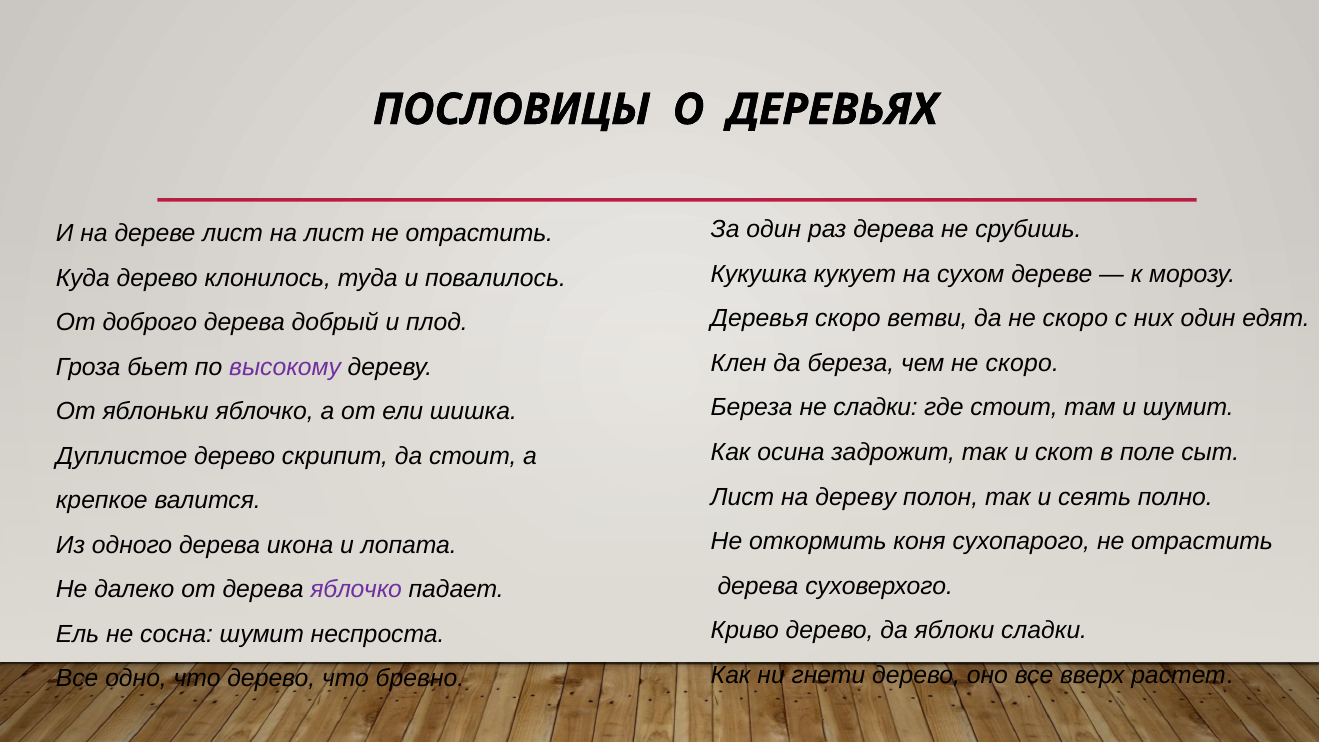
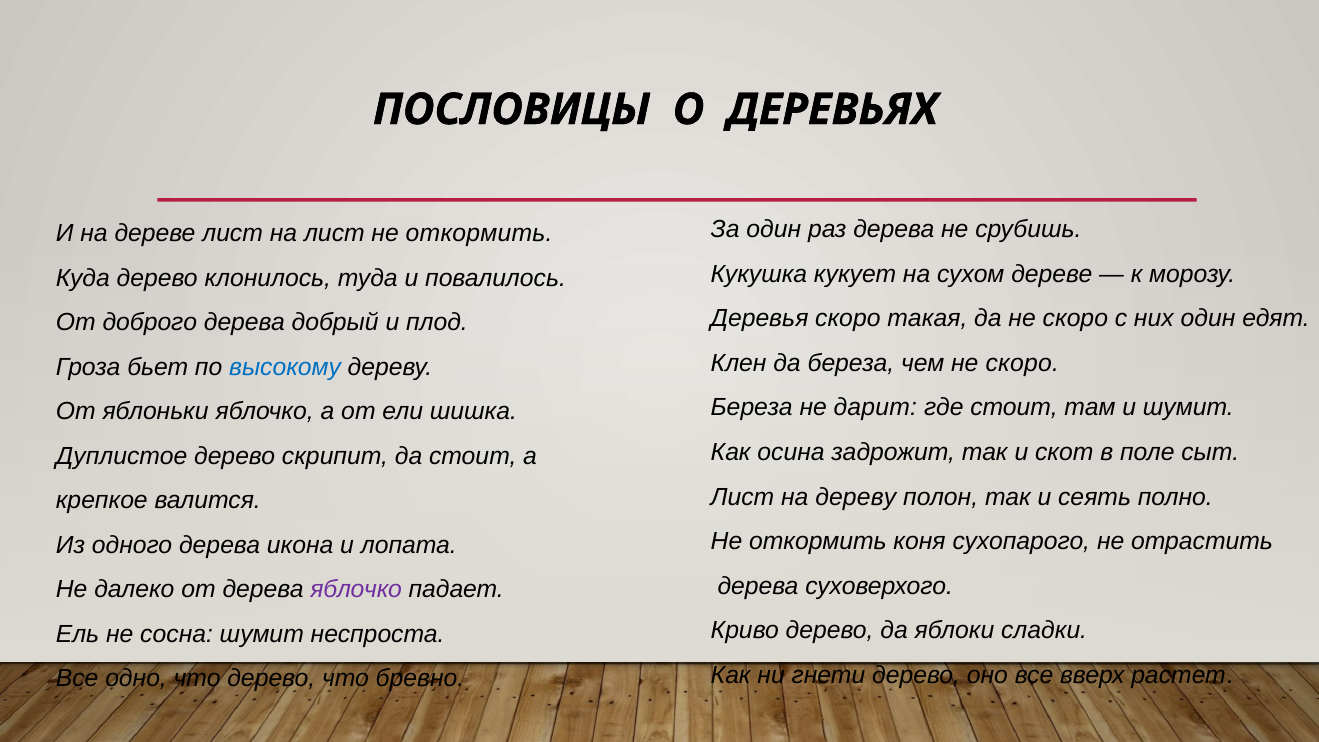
лист не отрастить: отрастить -> откормить
ветви: ветви -> такая
высокому colour: purple -> blue
не сладки: сладки -> дарит
